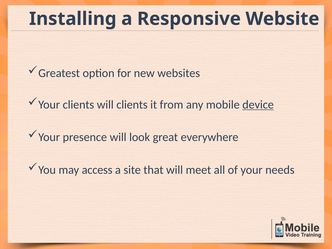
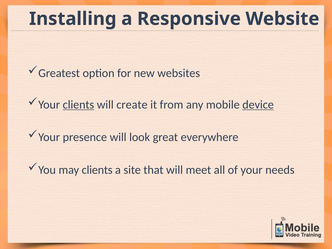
clients at (78, 105) underline: none -> present
will clients: clients -> create
may access: access -> clients
